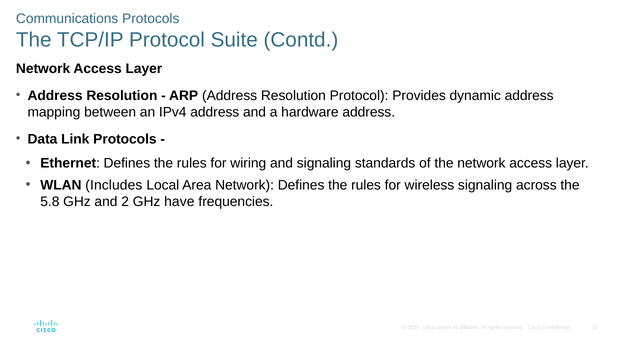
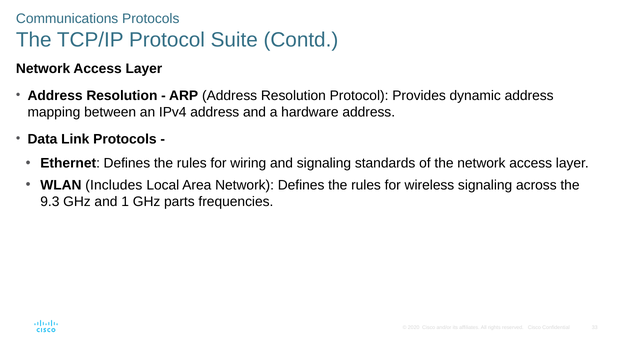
5.8: 5.8 -> 9.3
2: 2 -> 1
have: have -> parts
